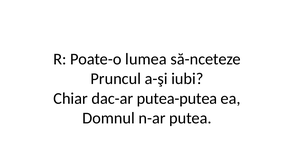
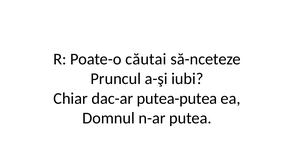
lumea: lumea -> căutai
